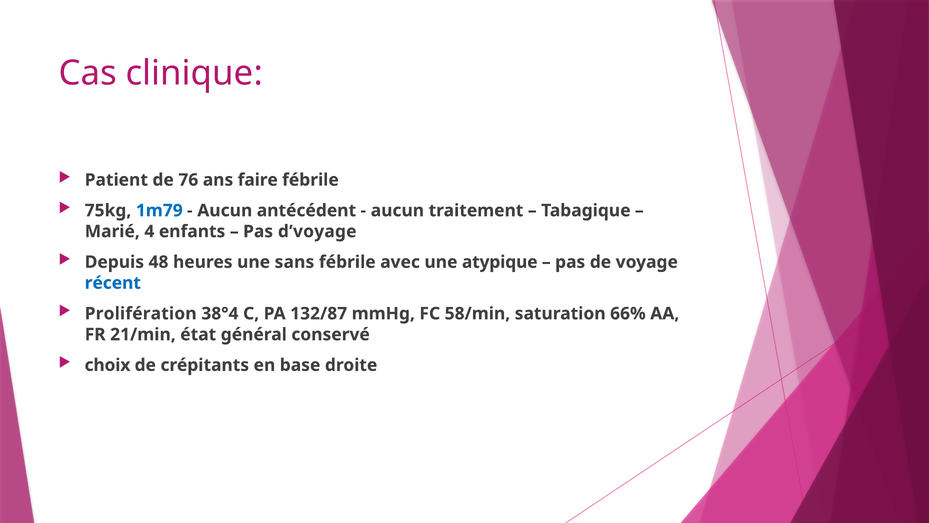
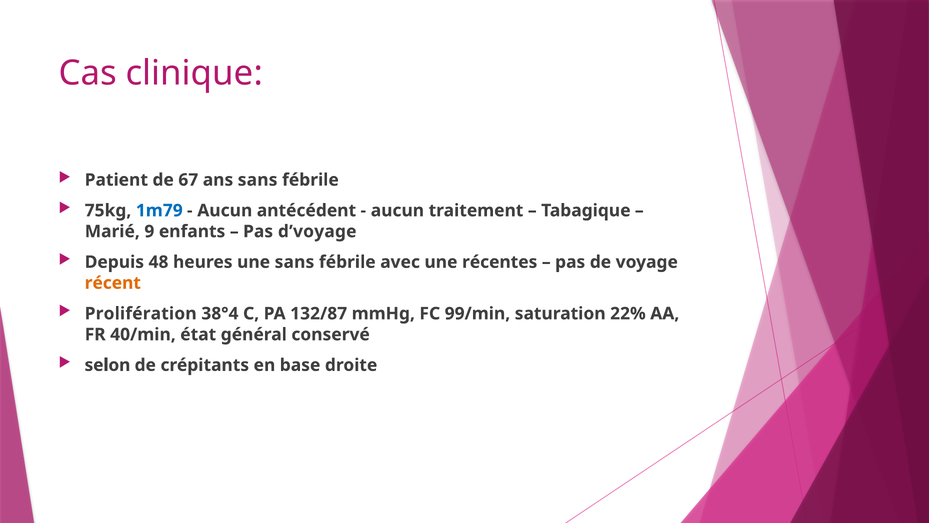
76: 76 -> 67
ans faire: faire -> sans
4: 4 -> 9
atypique: atypique -> récentes
récent colour: blue -> orange
58/min: 58/min -> 99/min
66%: 66% -> 22%
21/min: 21/min -> 40/min
choix: choix -> selon
